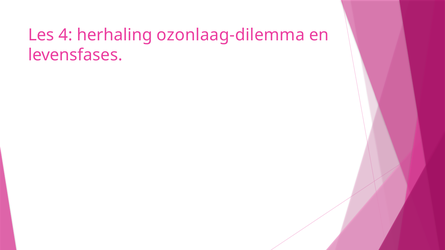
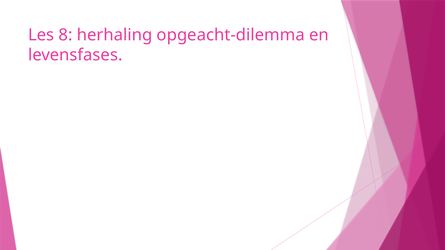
4: 4 -> 8
ozonlaag-dilemma: ozonlaag-dilemma -> opgeacht-dilemma
